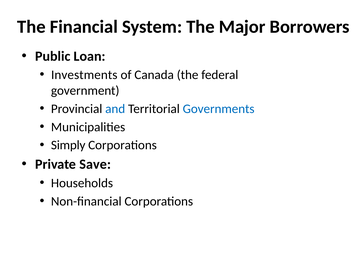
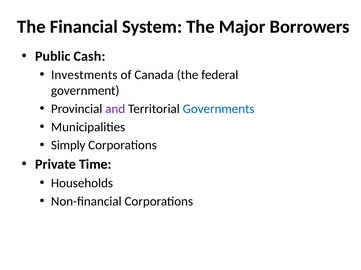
Loan: Loan -> Cash
and colour: blue -> purple
Save: Save -> Time
